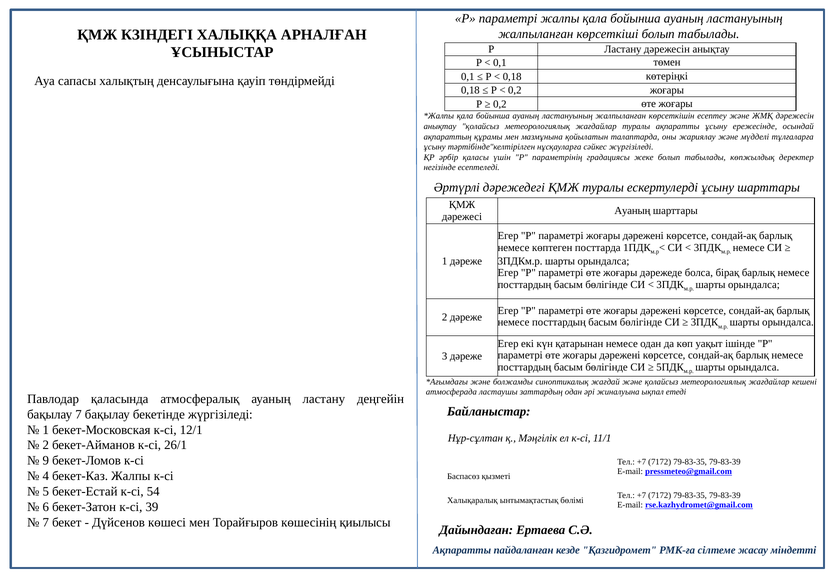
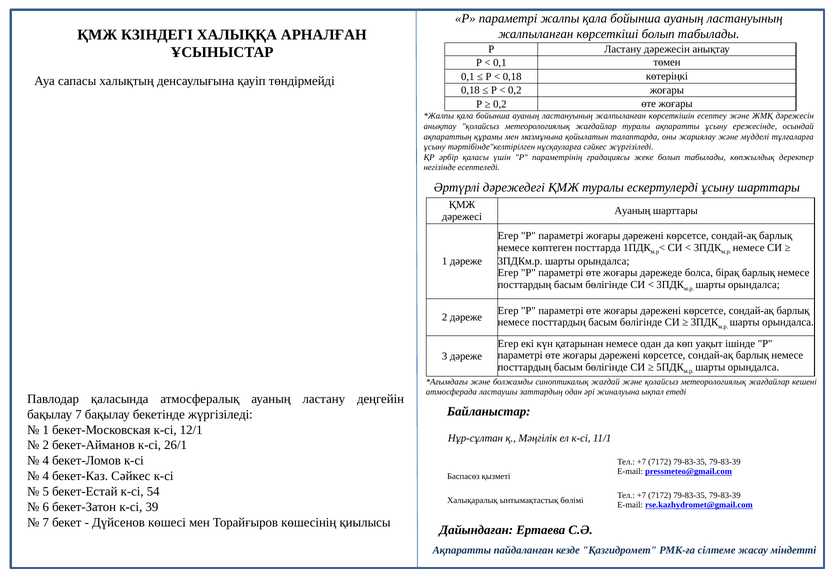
9 at (46, 461): 9 -> 4
бекет-Каз Жалпы: Жалпы -> Сәйкес
